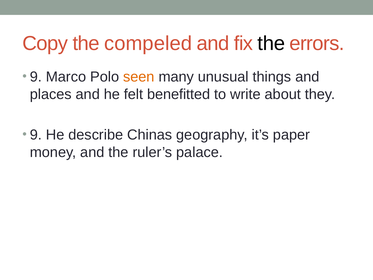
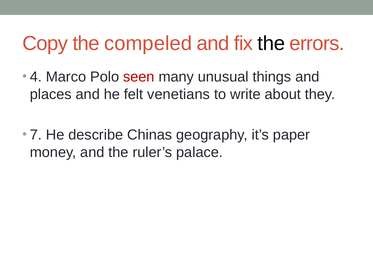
9 at (36, 77): 9 -> 4
seen colour: orange -> red
benefitted: benefitted -> venetians
9 at (36, 135): 9 -> 7
